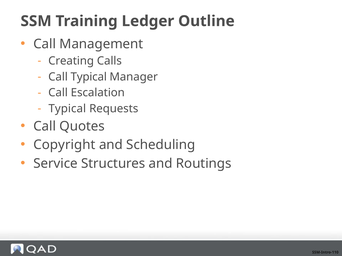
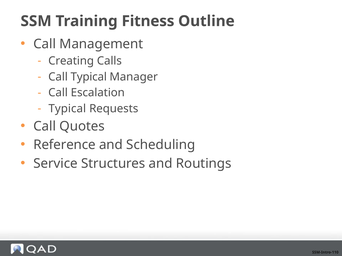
Ledger: Ledger -> Fitness
Copyright: Copyright -> Reference
